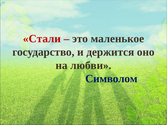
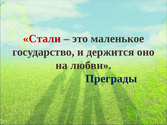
Символом: Символом -> Преграды
